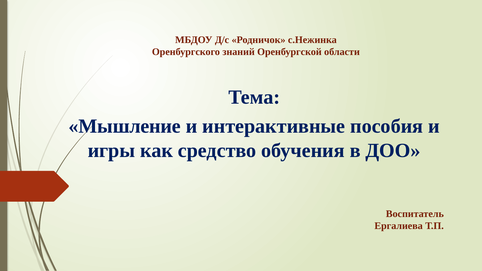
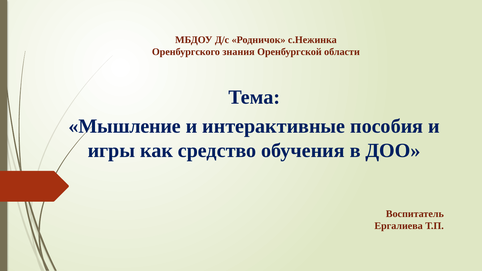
знаний: знаний -> знания
